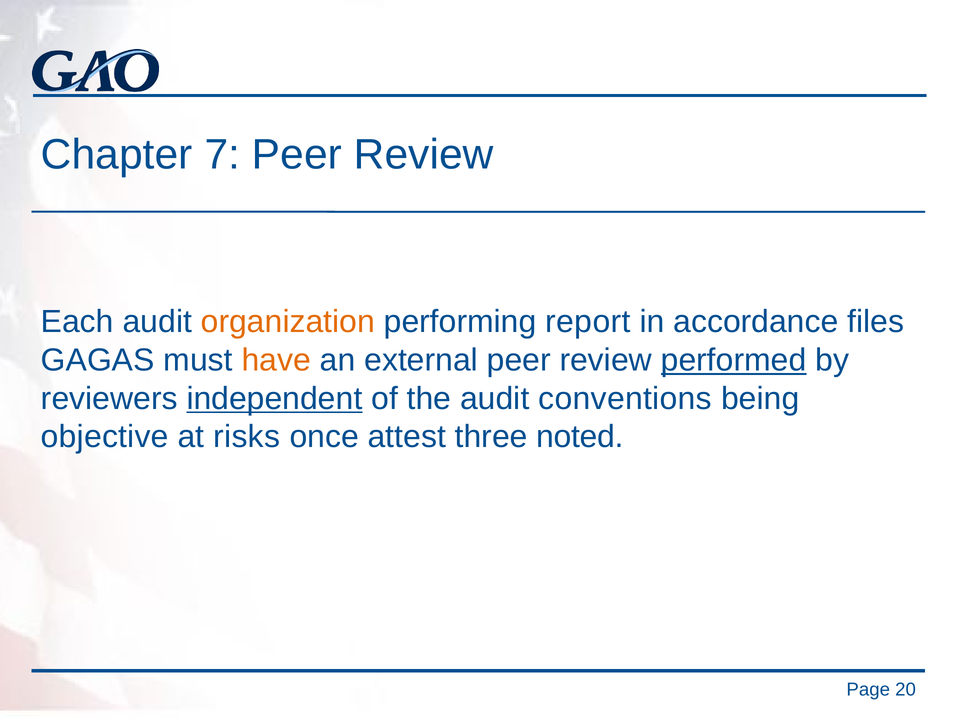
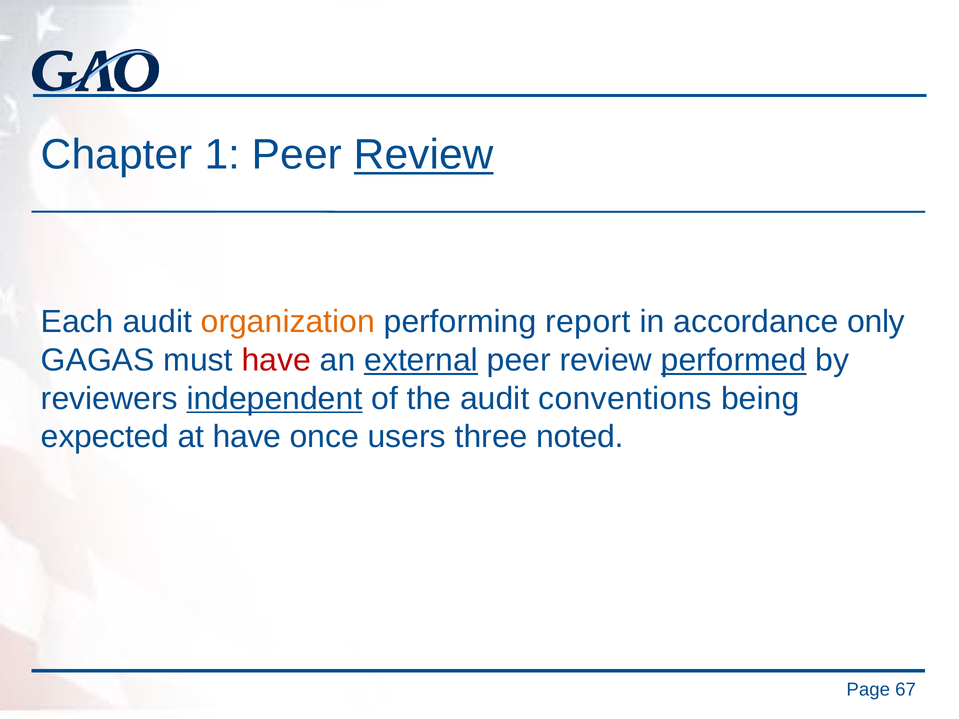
7: 7 -> 1
Review at (424, 155) underline: none -> present
files: files -> only
have at (276, 360) colour: orange -> red
external underline: none -> present
objective: objective -> expected
at risks: risks -> have
attest: attest -> users
20: 20 -> 67
